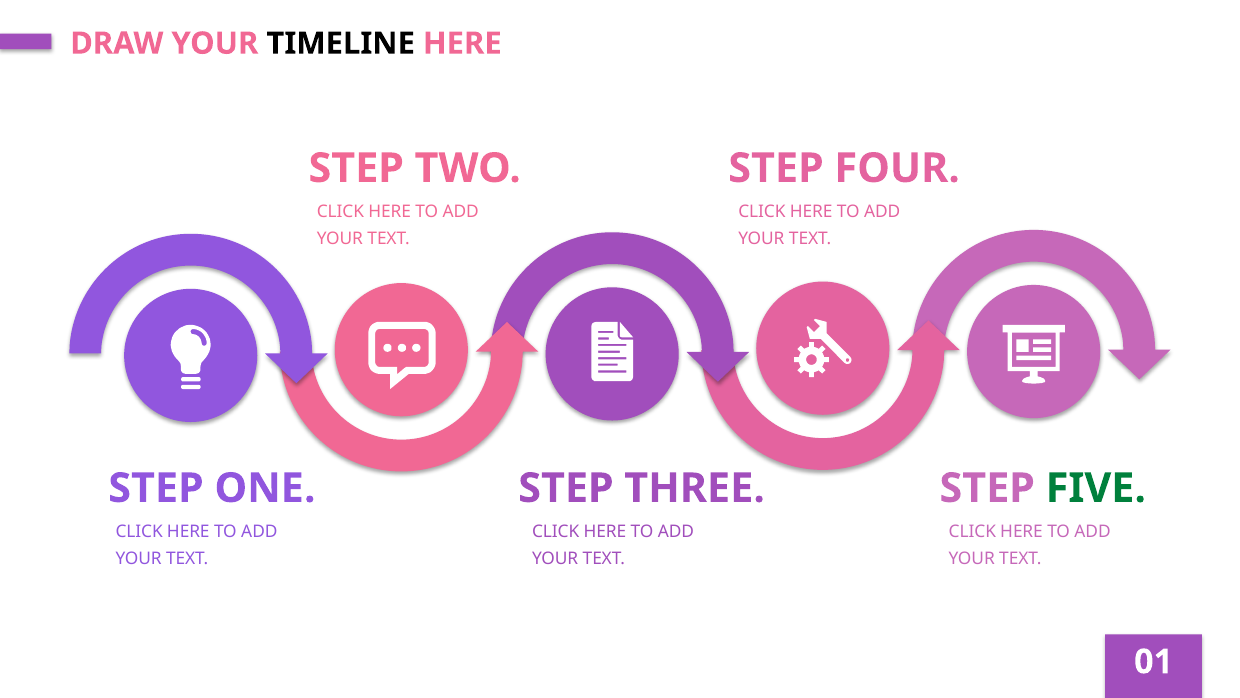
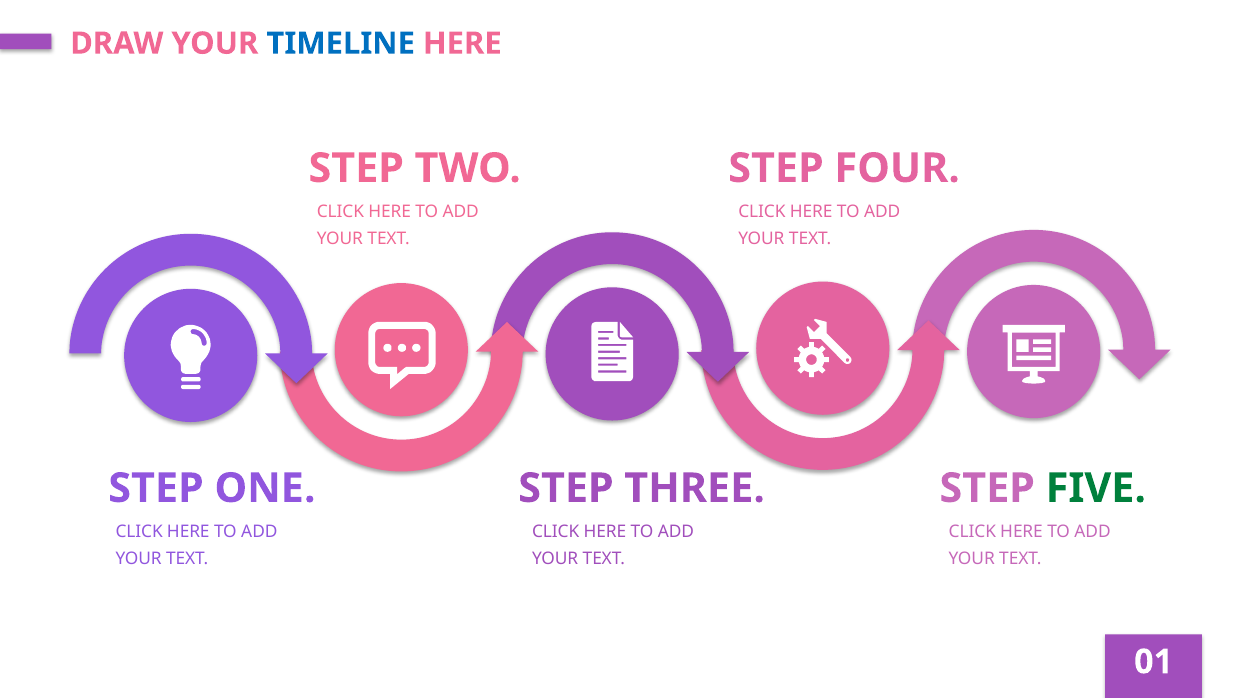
TIMELINE colour: black -> blue
